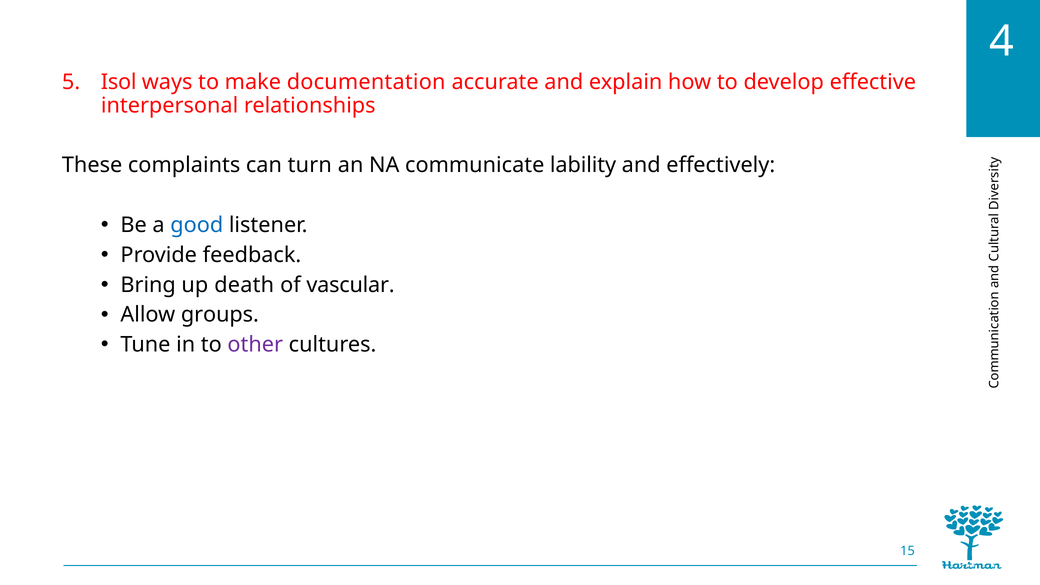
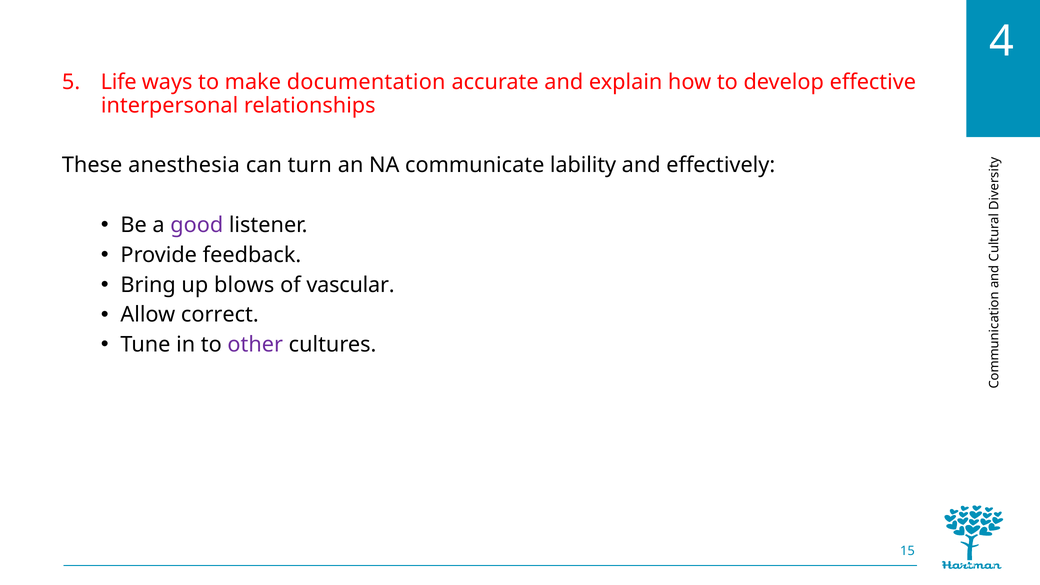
Isol: Isol -> Life
complaints: complaints -> anesthesia
good colour: blue -> purple
death: death -> blows
groups: groups -> correct
